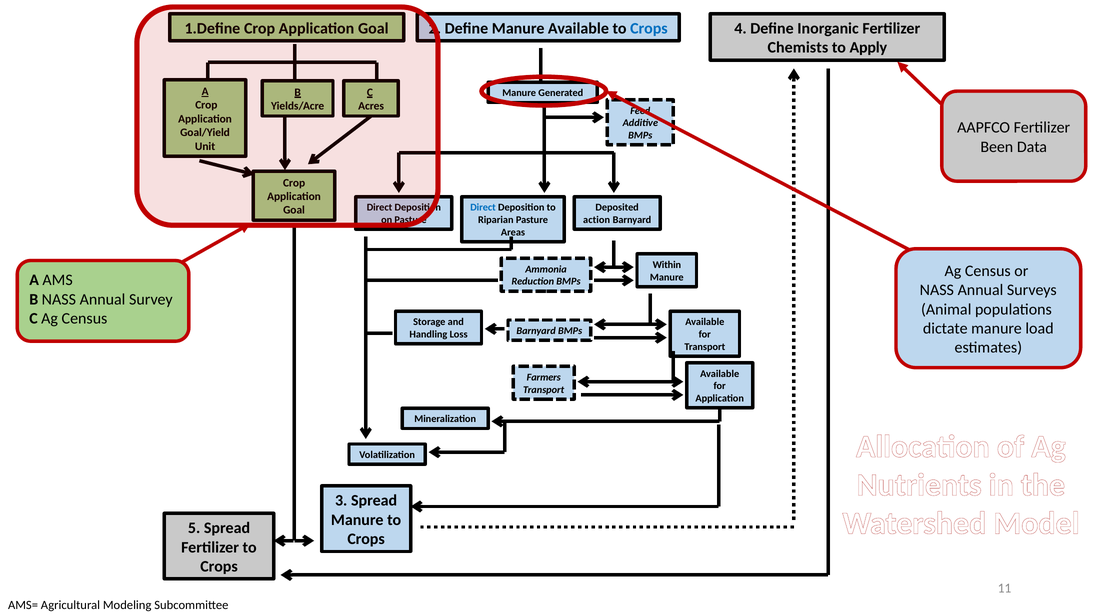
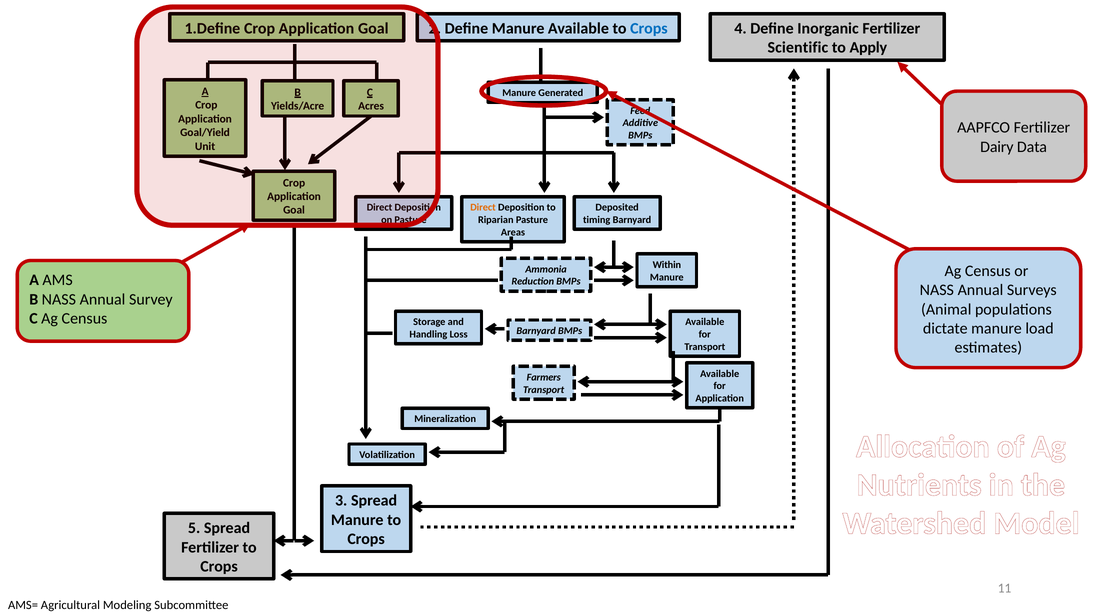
Chemists: Chemists -> Scientific
Been: Been -> Dairy
Direct at (483, 208) colour: blue -> orange
action: action -> timing
